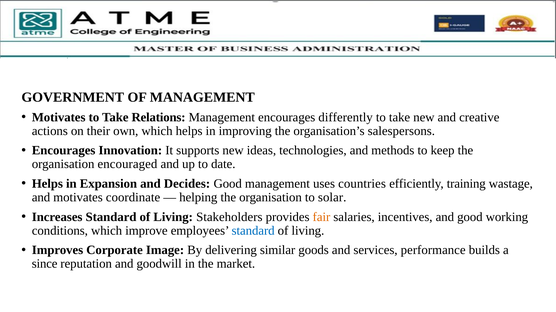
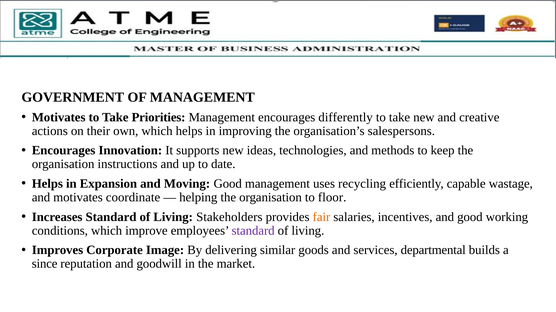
Relations: Relations -> Priorities
encouraged: encouraged -> instructions
Decides: Decides -> Moving
countries: countries -> recycling
training: training -> capable
solar: solar -> floor
standard at (253, 231) colour: blue -> purple
performance: performance -> departmental
